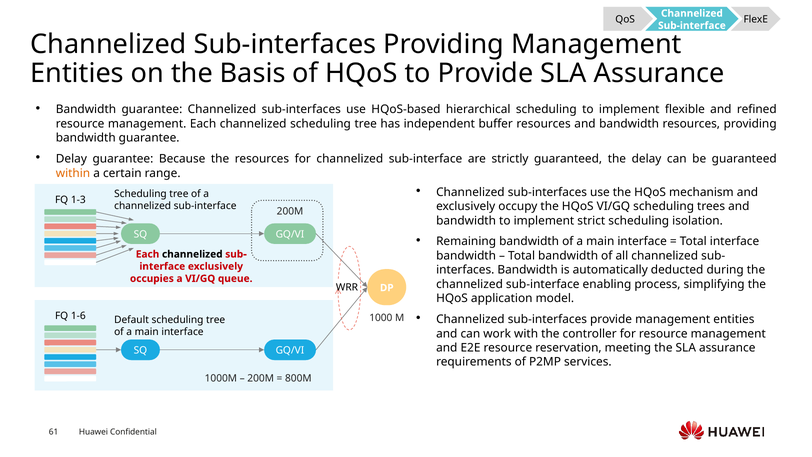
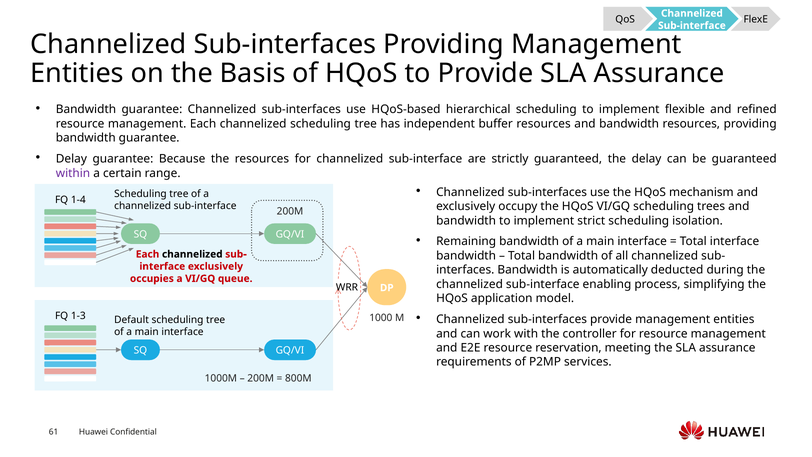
within colour: orange -> purple
1-3: 1-3 -> 1-4
1-6: 1-6 -> 1-3
